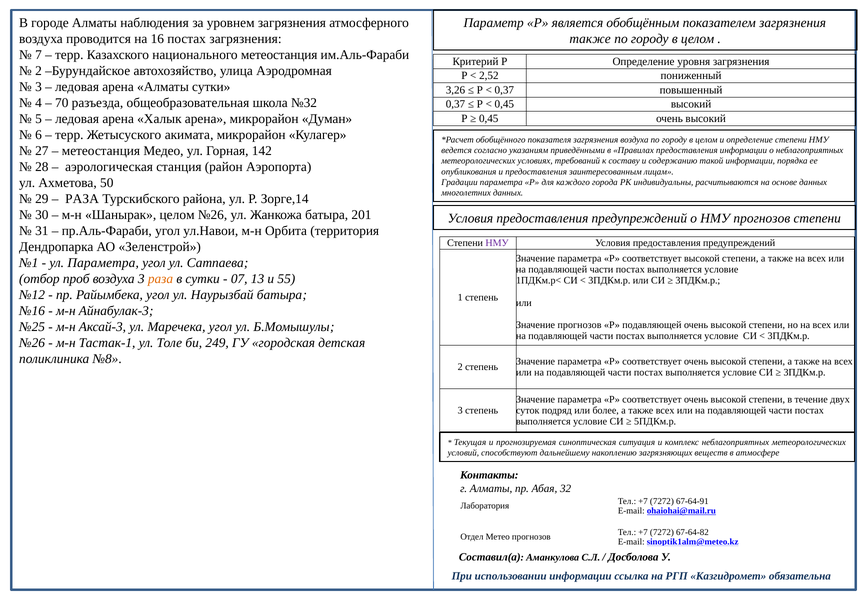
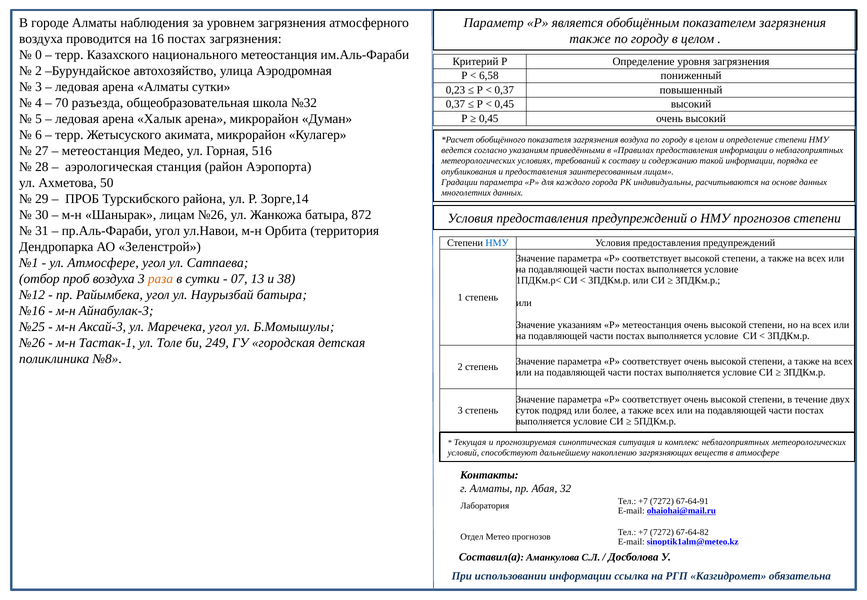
7: 7 -> 0
2,52: 2,52 -> 6,58
3,26: 3,26 -> 0,23
142: 142 -> 516
РАЗА at (82, 199): РАЗА -> ПРОБ
Шанырак целом: целом -> лицам
201: 201 -> 872
НМУ at (497, 243) colour: purple -> blue
ул Параметра: Параметра -> Атмосфере
55: 55 -> 38
Значение прогнозов: прогнозов -> указаниям
Р подавляющей: подавляющей -> метеостанция
